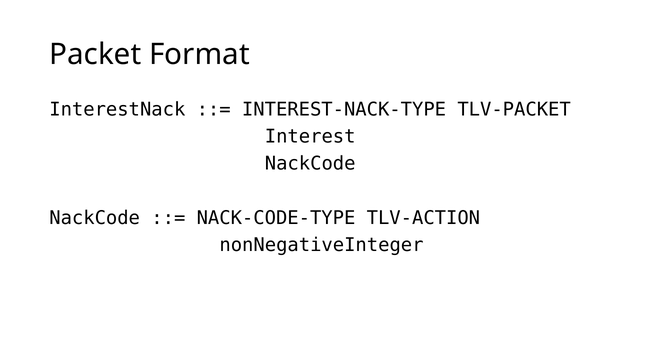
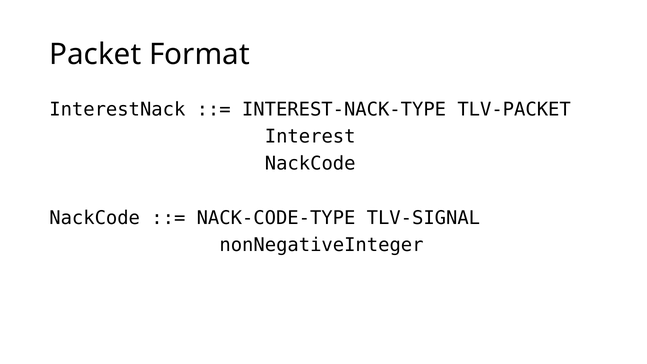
TLV-ACTION: TLV-ACTION -> TLV-SIGNAL
